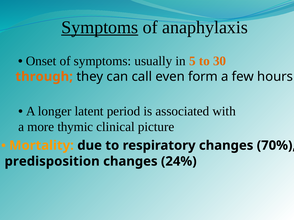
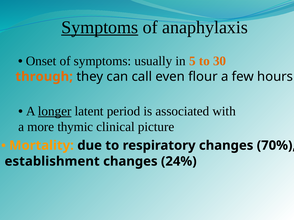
form: form -> flour
longer underline: none -> present
predisposition: predisposition -> establishment
